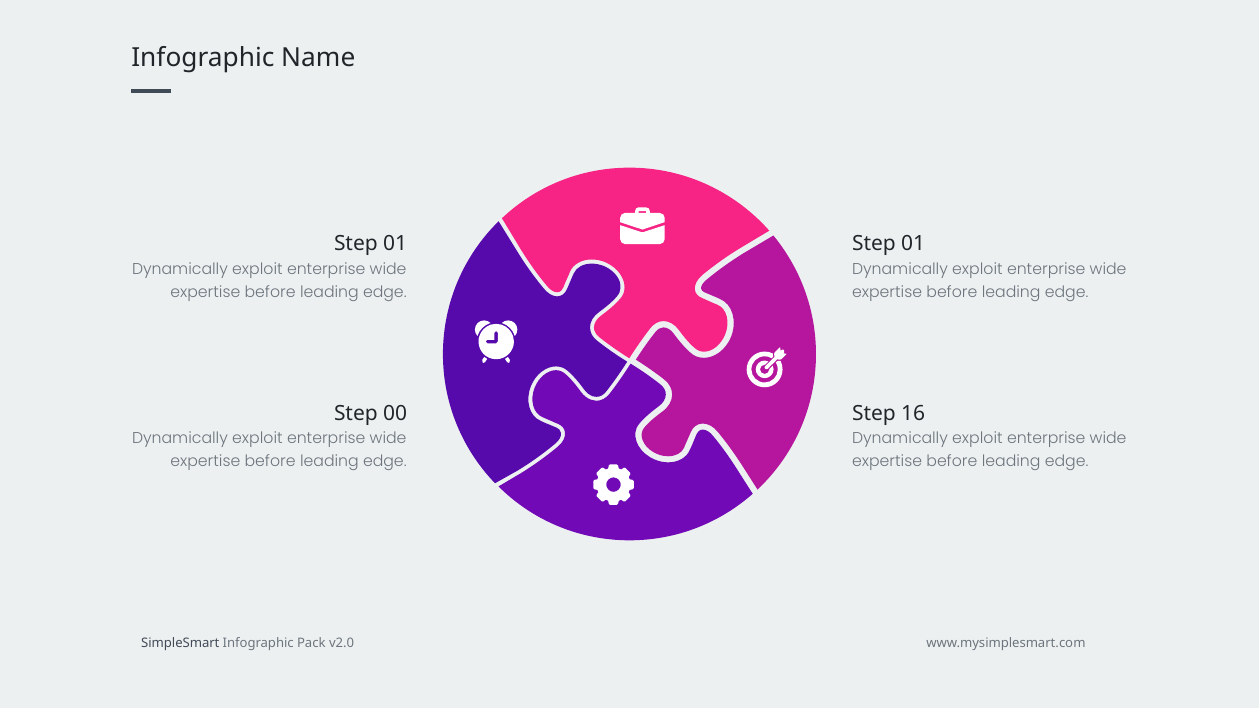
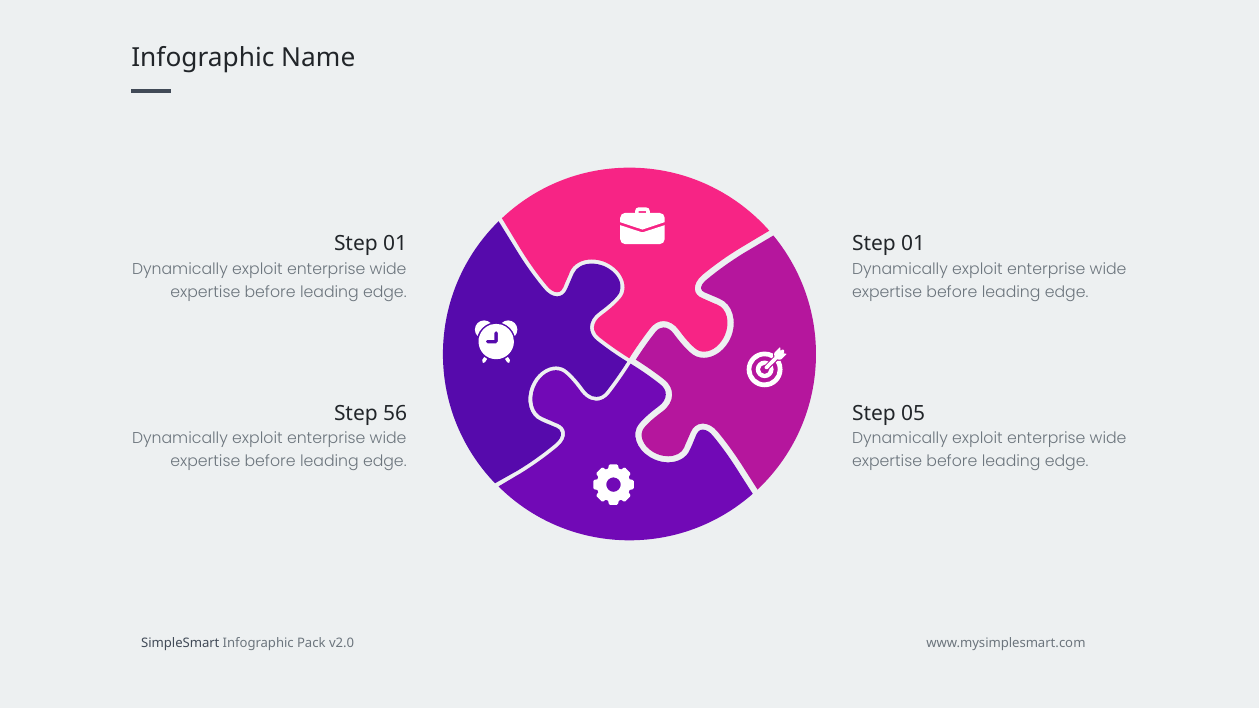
00: 00 -> 56
16: 16 -> 05
